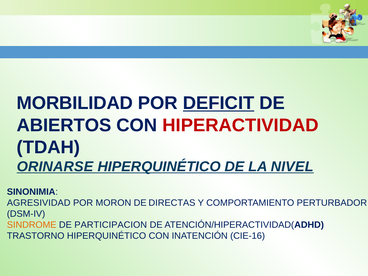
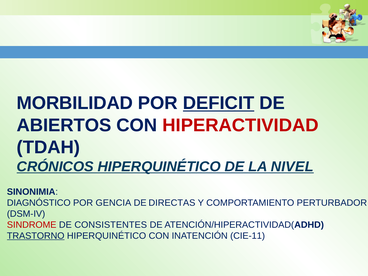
ORINARSE: ORINARSE -> CRÓNICOS
AGRESIVIDAD: AGRESIVIDAD -> DIAGNÓSTICO
MORON: MORON -> GENCIA
SINDROME colour: orange -> red
PARTICIPACION: PARTICIPACION -> CONSISTENTES
TRASTORNO underline: none -> present
CIE-16: CIE-16 -> CIE-11
